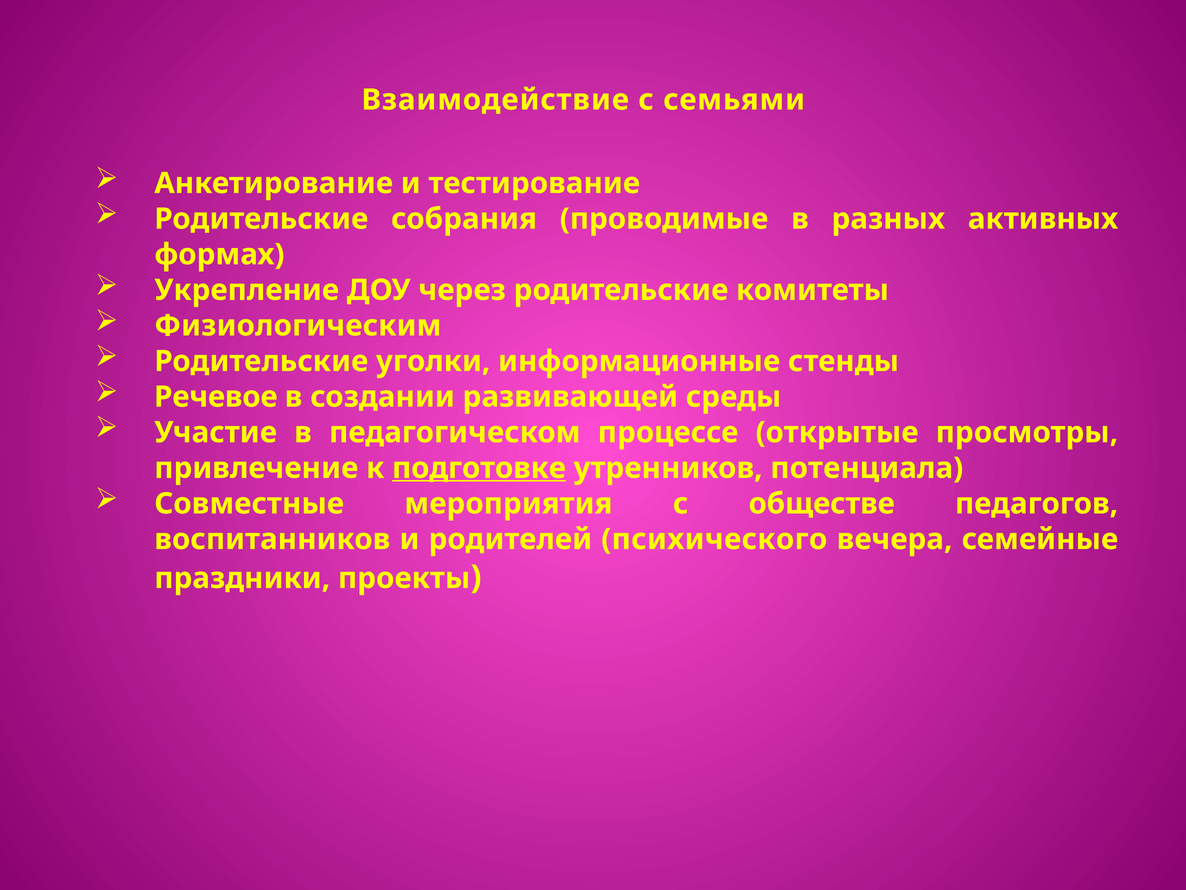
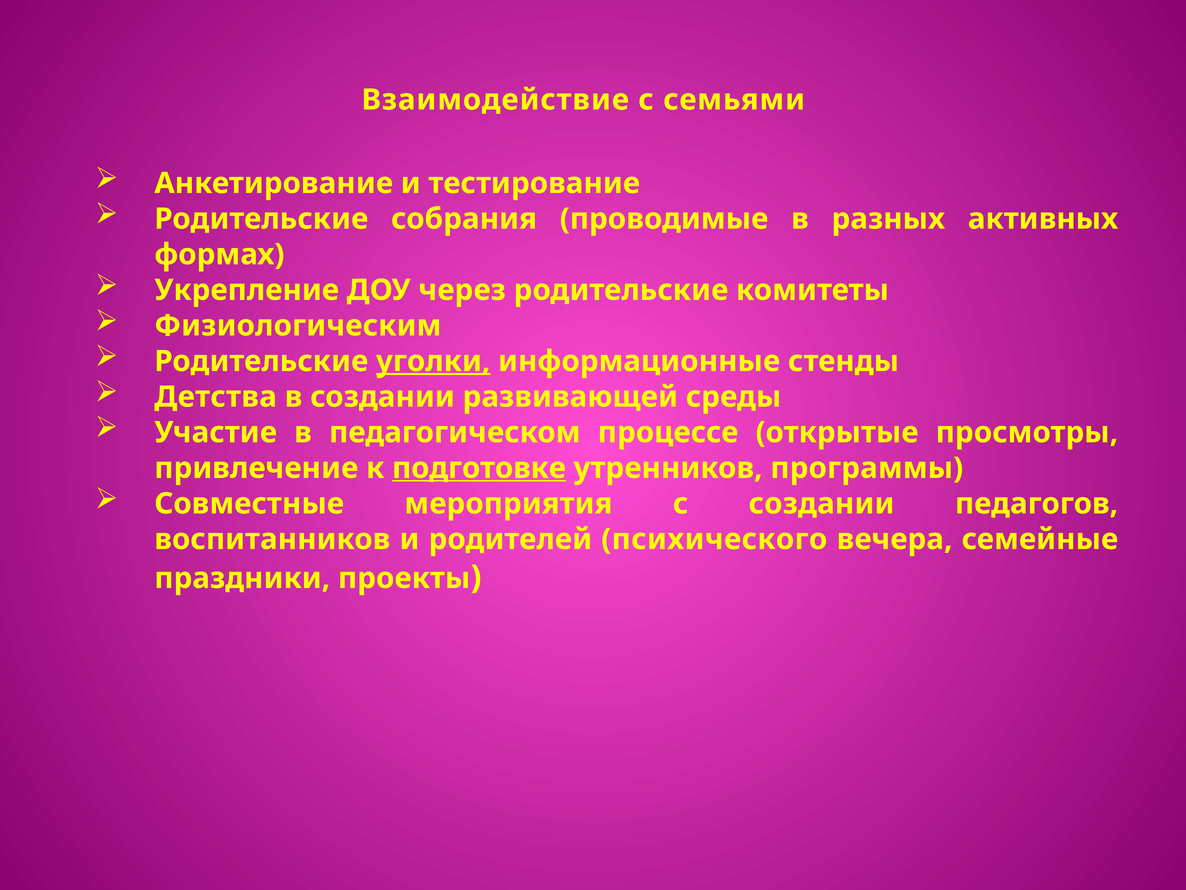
уголки underline: none -> present
Речевое: Речевое -> Детства
потенциала: потенциала -> программы
с обществе: обществе -> создании
